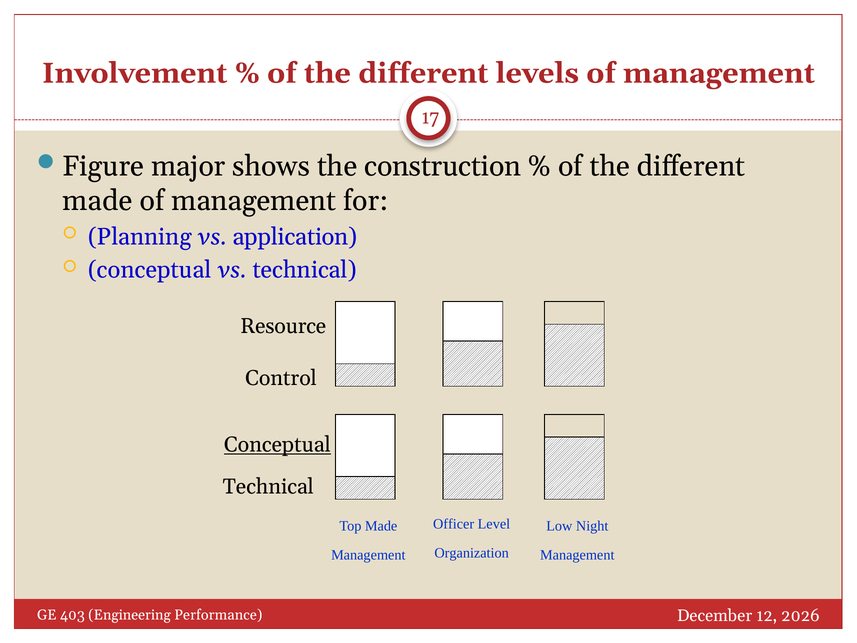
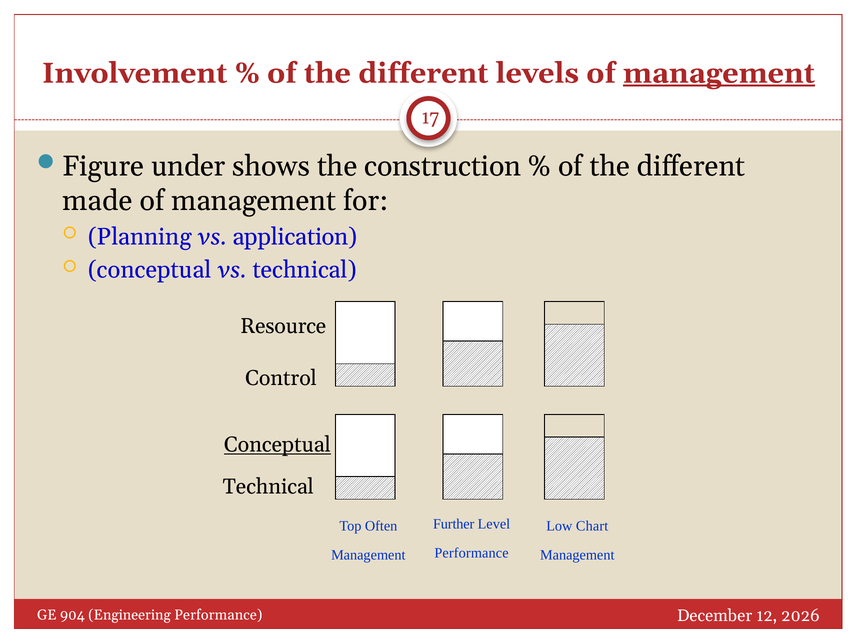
management at (719, 73) underline: none -> present
major: major -> under
Officer: Officer -> Further
Top Made: Made -> Often
Night: Night -> Chart
Organization at (472, 553): Organization -> Performance
403: 403 -> 904
